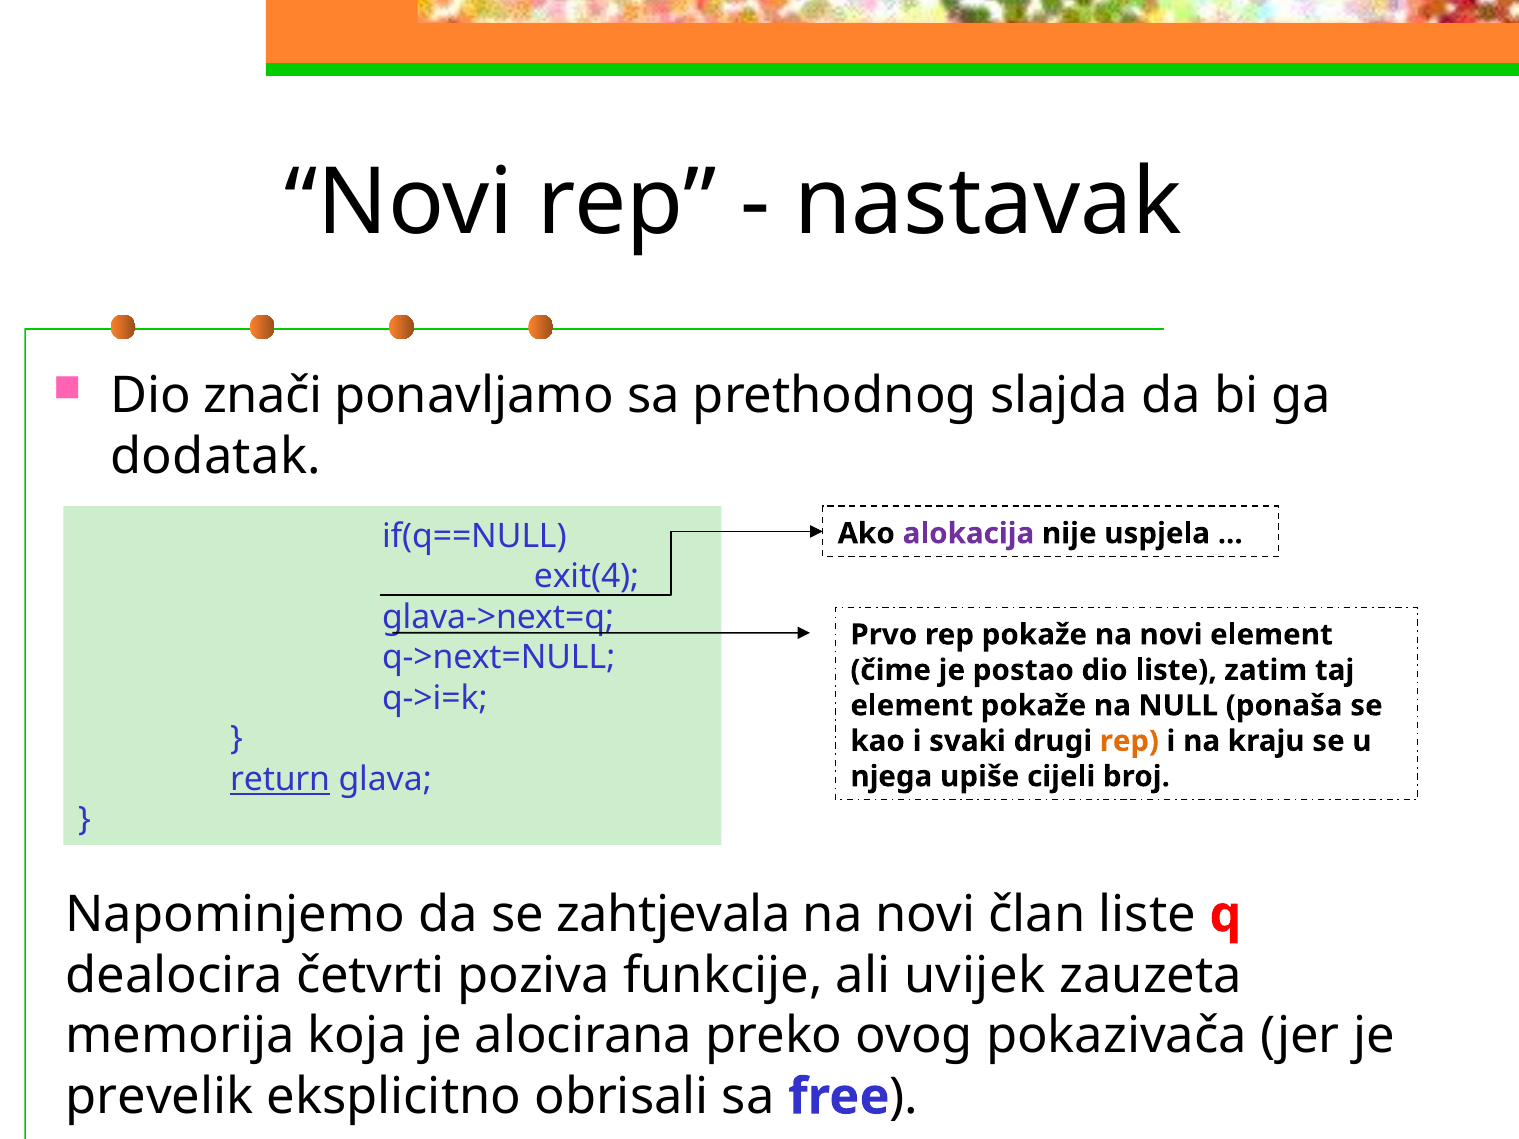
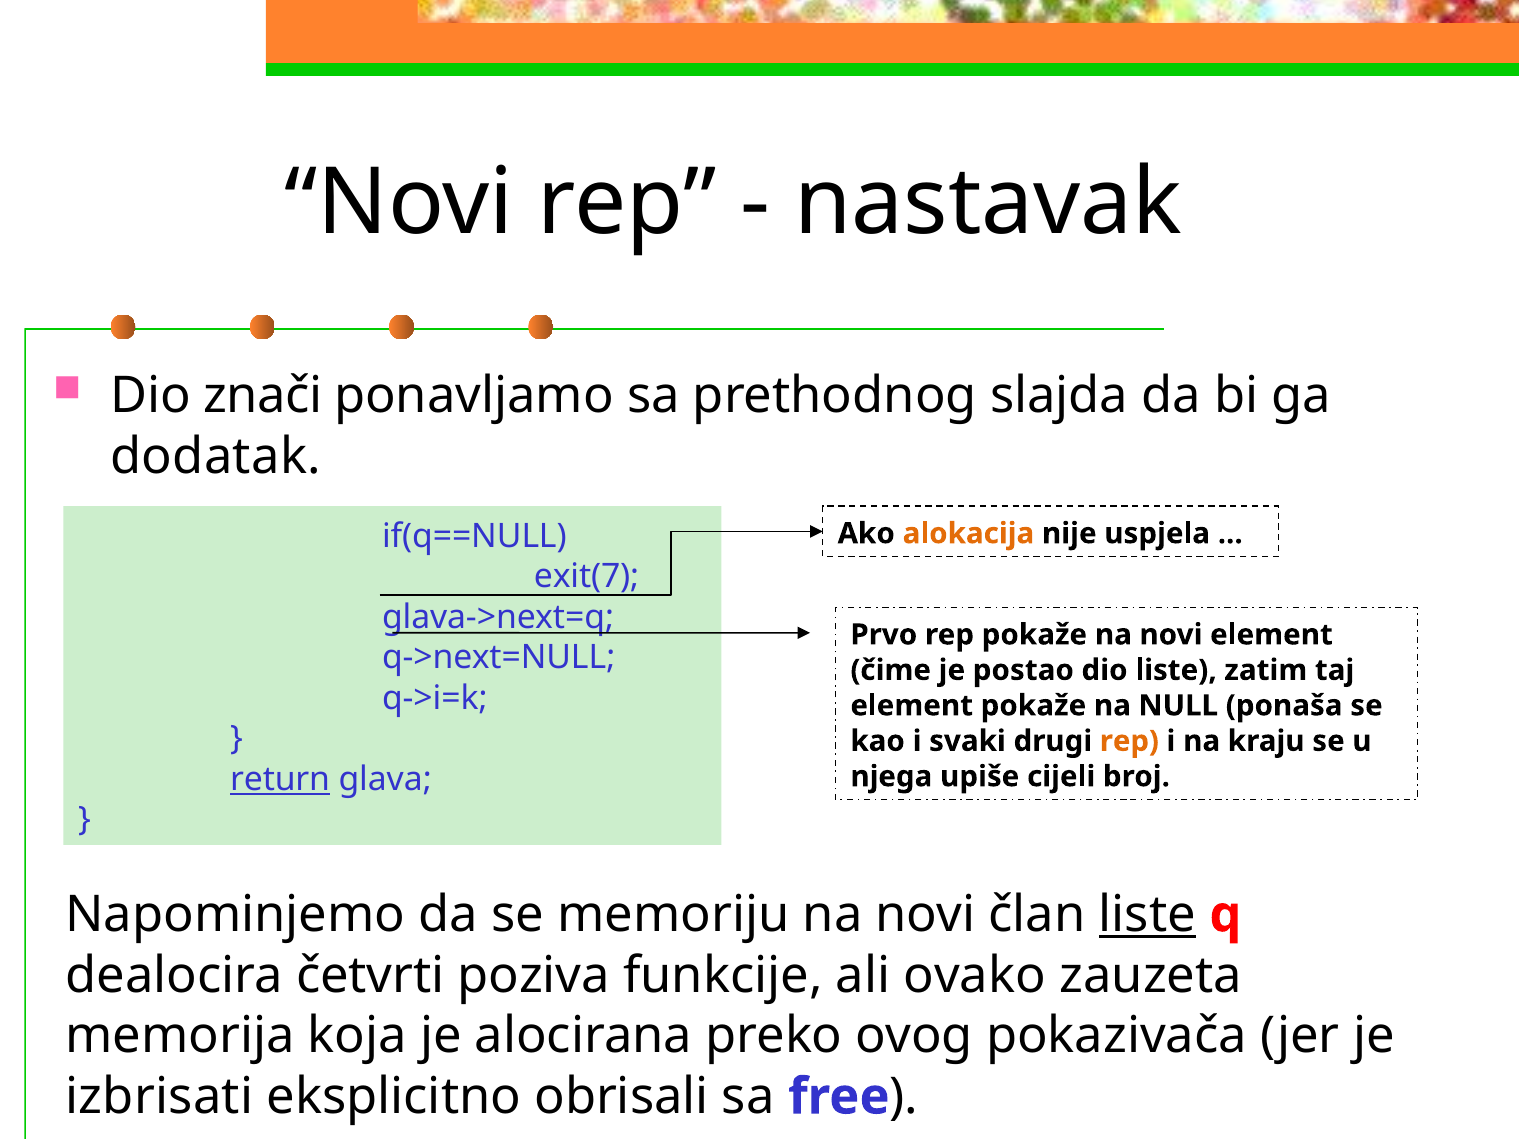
alokacija colour: purple -> orange
exit(4: exit(4 -> exit(7
zahtjevala: zahtjevala -> memoriju
liste at (1147, 915) underline: none -> present
uvijek: uvijek -> ovako
prevelik: prevelik -> izbrisati
